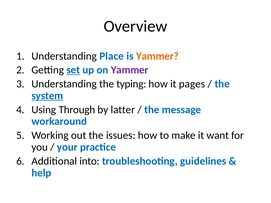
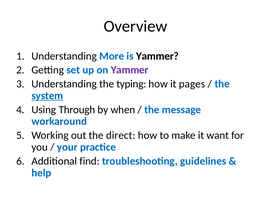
Place: Place -> More
Yammer at (157, 56) colour: orange -> black
set underline: present -> none
latter: latter -> when
issues: issues -> direct
into: into -> find
